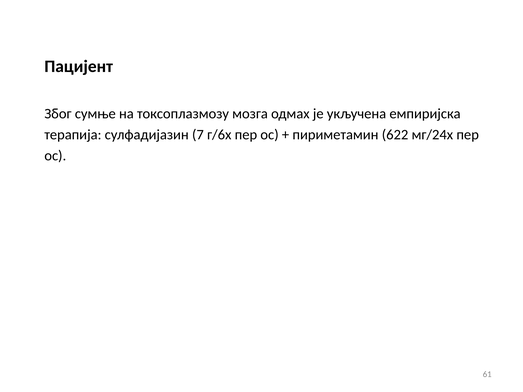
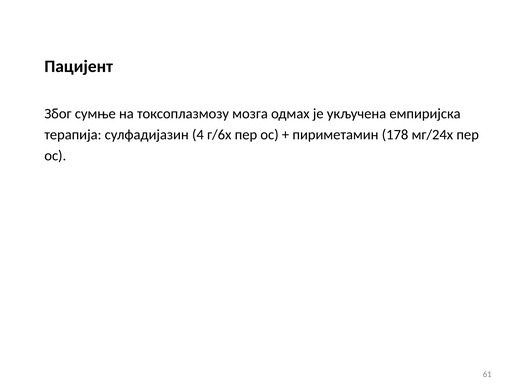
7: 7 -> 4
622: 622 -> 178
